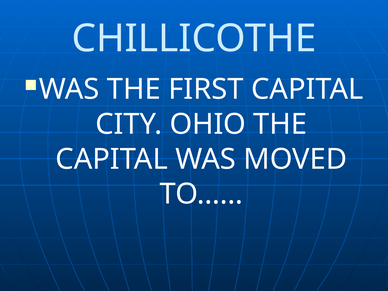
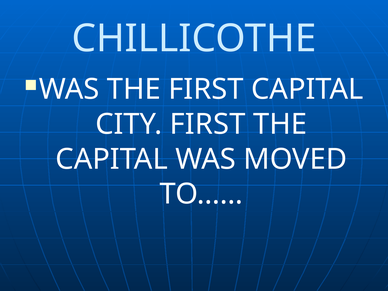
CITY OHIO: OHIO -> FIRST
